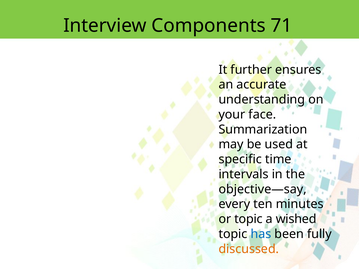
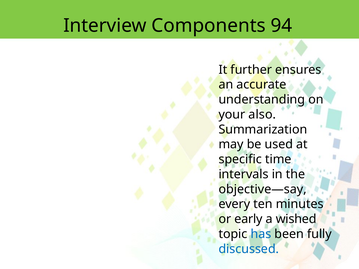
71: 71 -> 94
face: face -> also
or topic: topic -> early
discussed colour: orange -> blue
